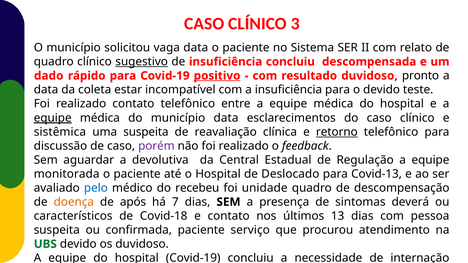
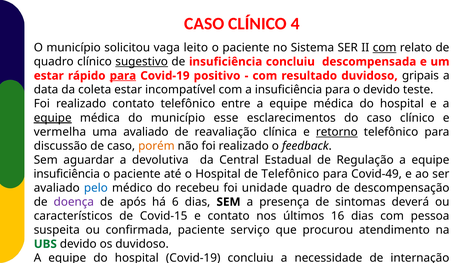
3: 3 -> 4
vaga data: data -> leito
com at (385, 48) underline: none -> present
dado at (49, 76): dado -> estar
para at (123, 76) underline: none -> present
positivo underline: present -> none
pronto: pronto -> gripais
município data: data -> esse
sistêmica: sistêmica -> vermelha
uma suspeita: suspeita -> avaliado
porém colour: purple -> orange
monitorada at (67, 174): monitorada -> insuficiência
de Deslocado: Deslocado -> Telefônico
Covid-13: Covid-13 -> Covid-49
doença colour: orange -> purple
7: 7 -> 6
Covid-18: Covid-18 -> Covid-15
13: 13 -> 16
